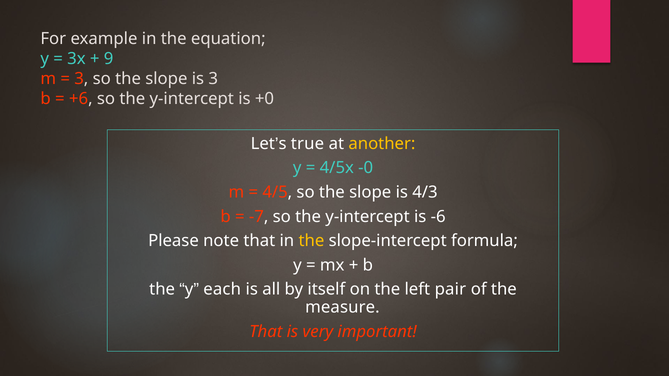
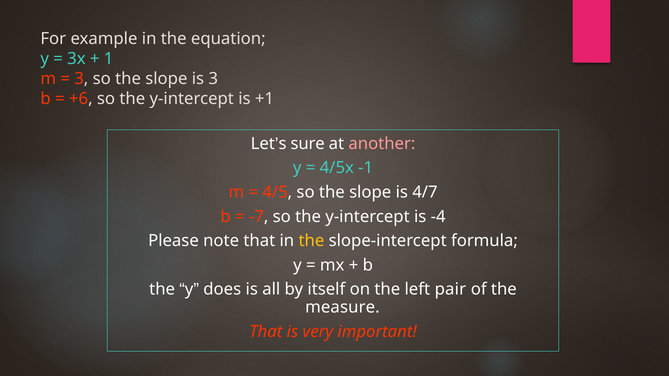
9: 9 -> 1
+0: +0 -> +1
true: true -> sure
another colour: yellow -> pink
-0: -0 -> -1
4/3: 4/3 -> 4/7
-6: -6 -> -4
each: each -> does
